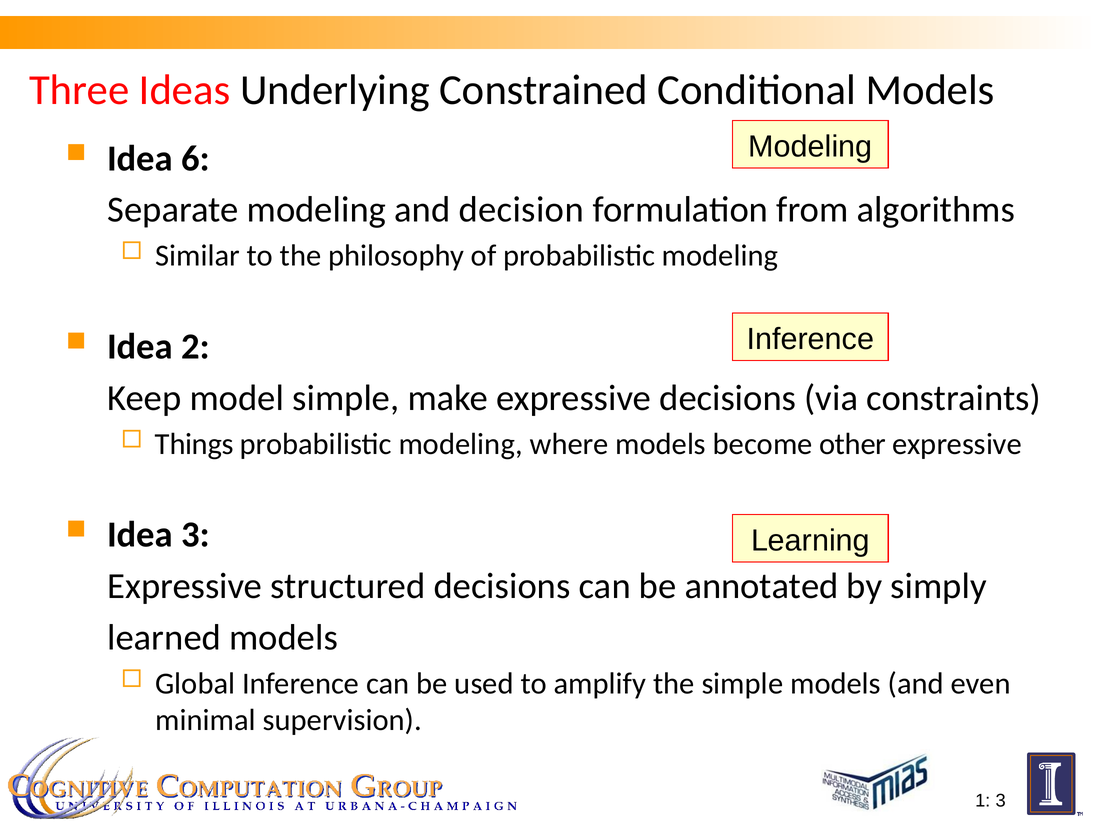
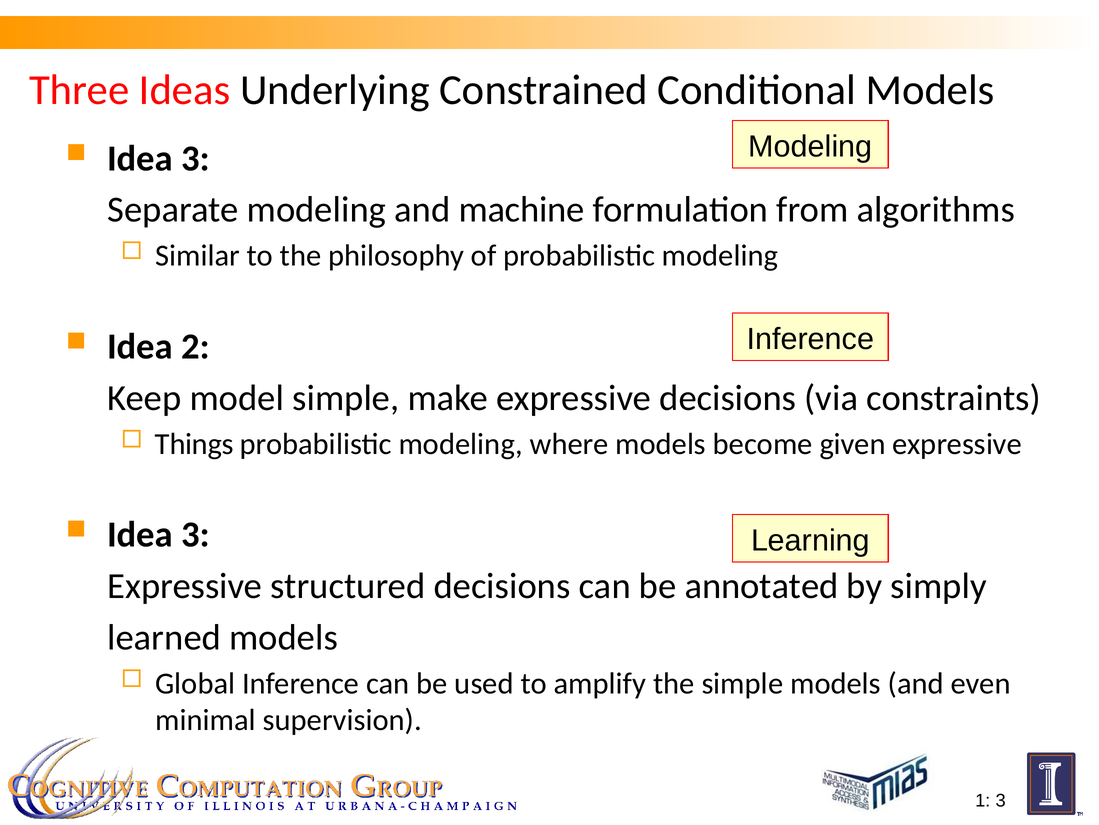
6 at (196, 158): 6 -> 3
decision: decision -> machine
other: other -> given
